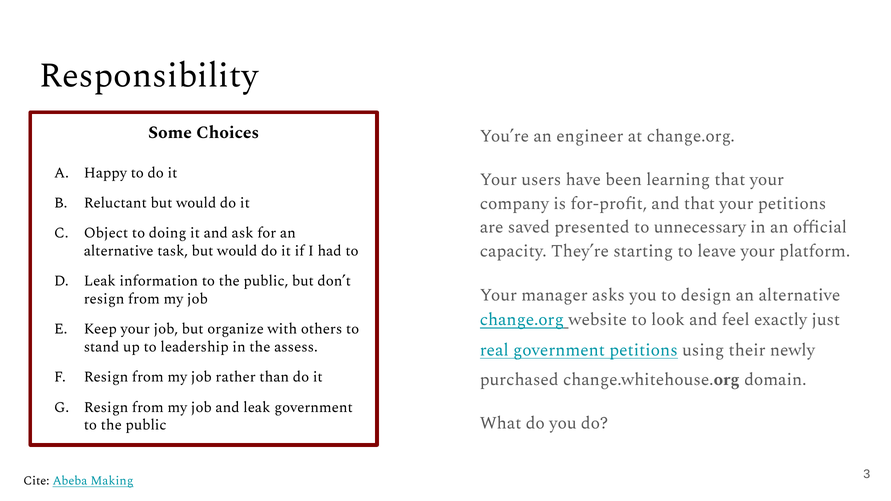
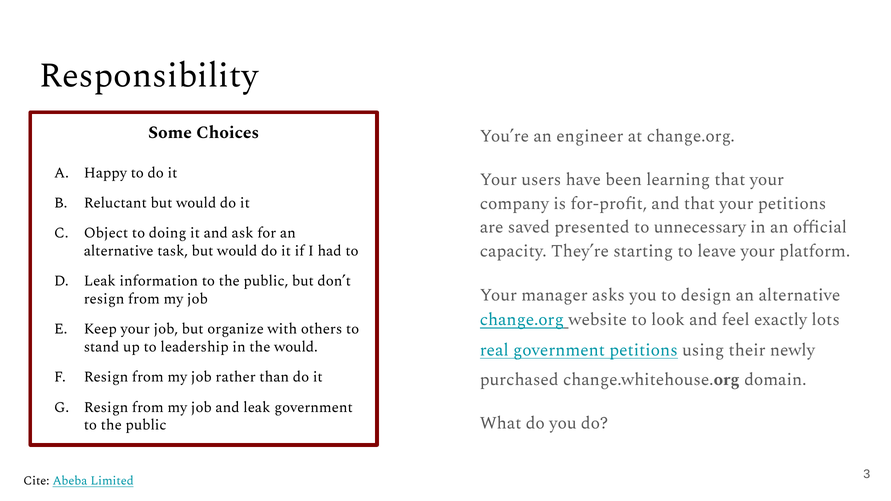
just: just -> lots
the assess: assess -> would
Making: Making -> Limited
